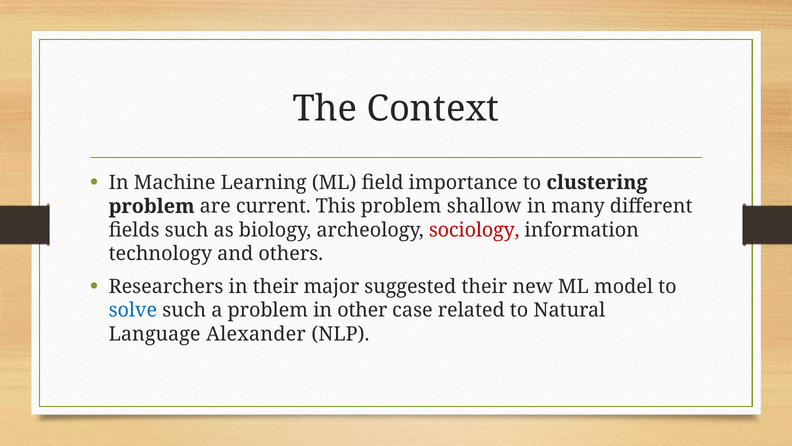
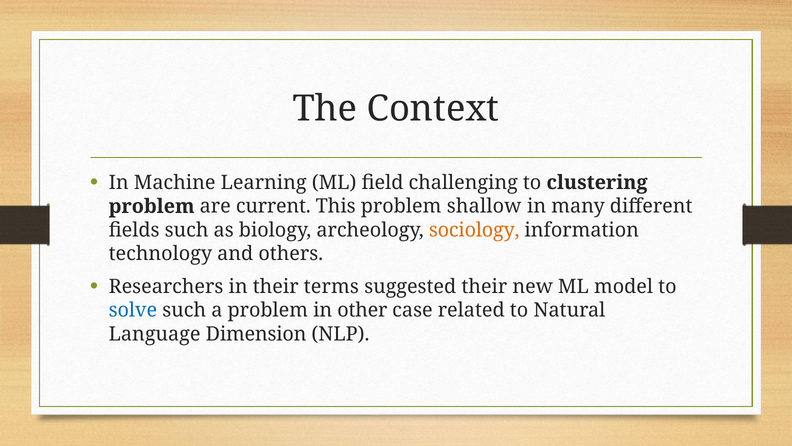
importance: importance -> challenging
sociology colour: red -> orange
major: major -> terms
Alexander: Alexander -> Dimension
